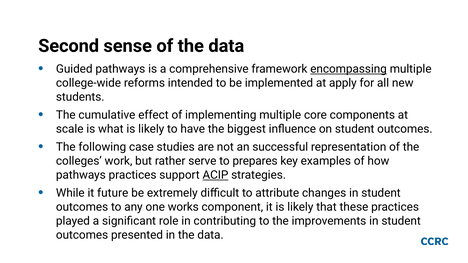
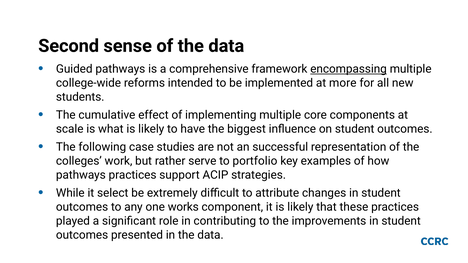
apply: apply -> more
prepares: prepares -> portfolio
ACIP underline: present -> none
future: future -> select
